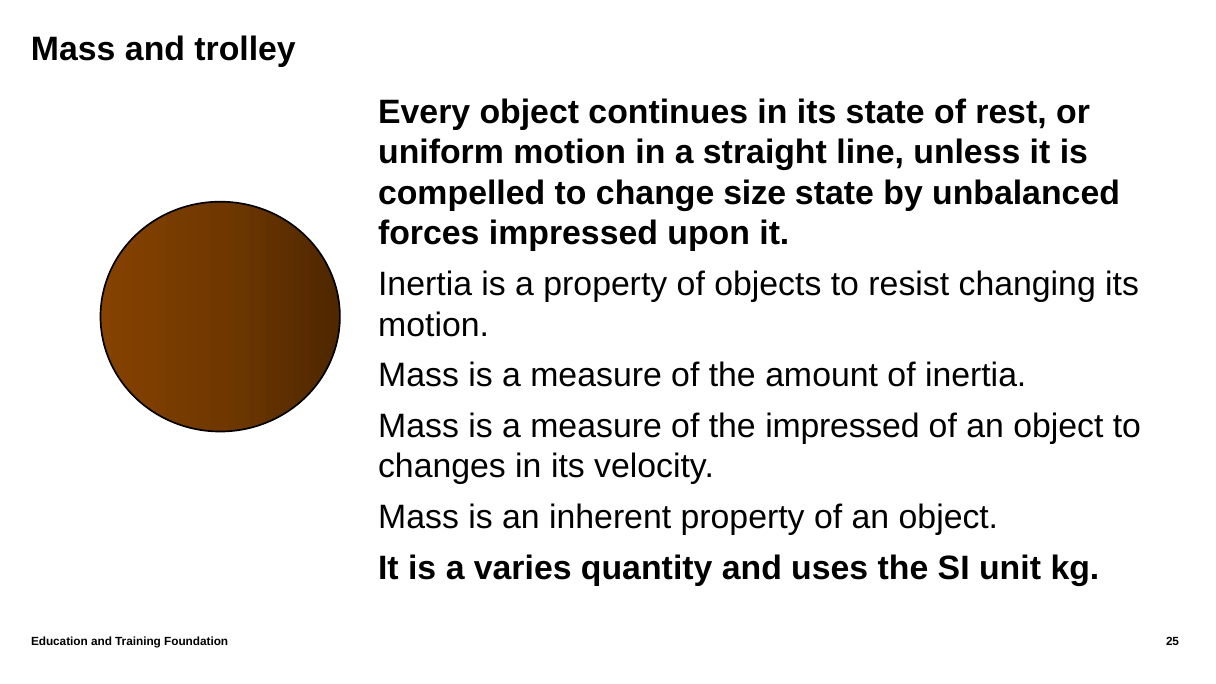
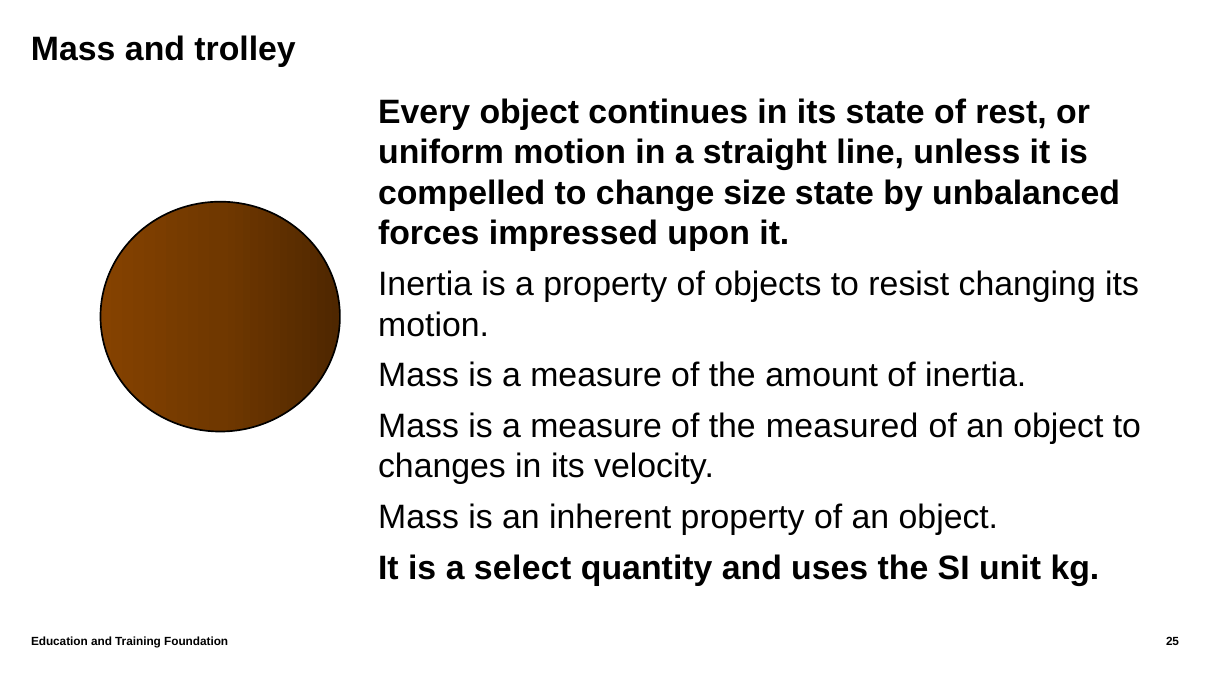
the impressed: impressed -> measured
varies: varies -> select
